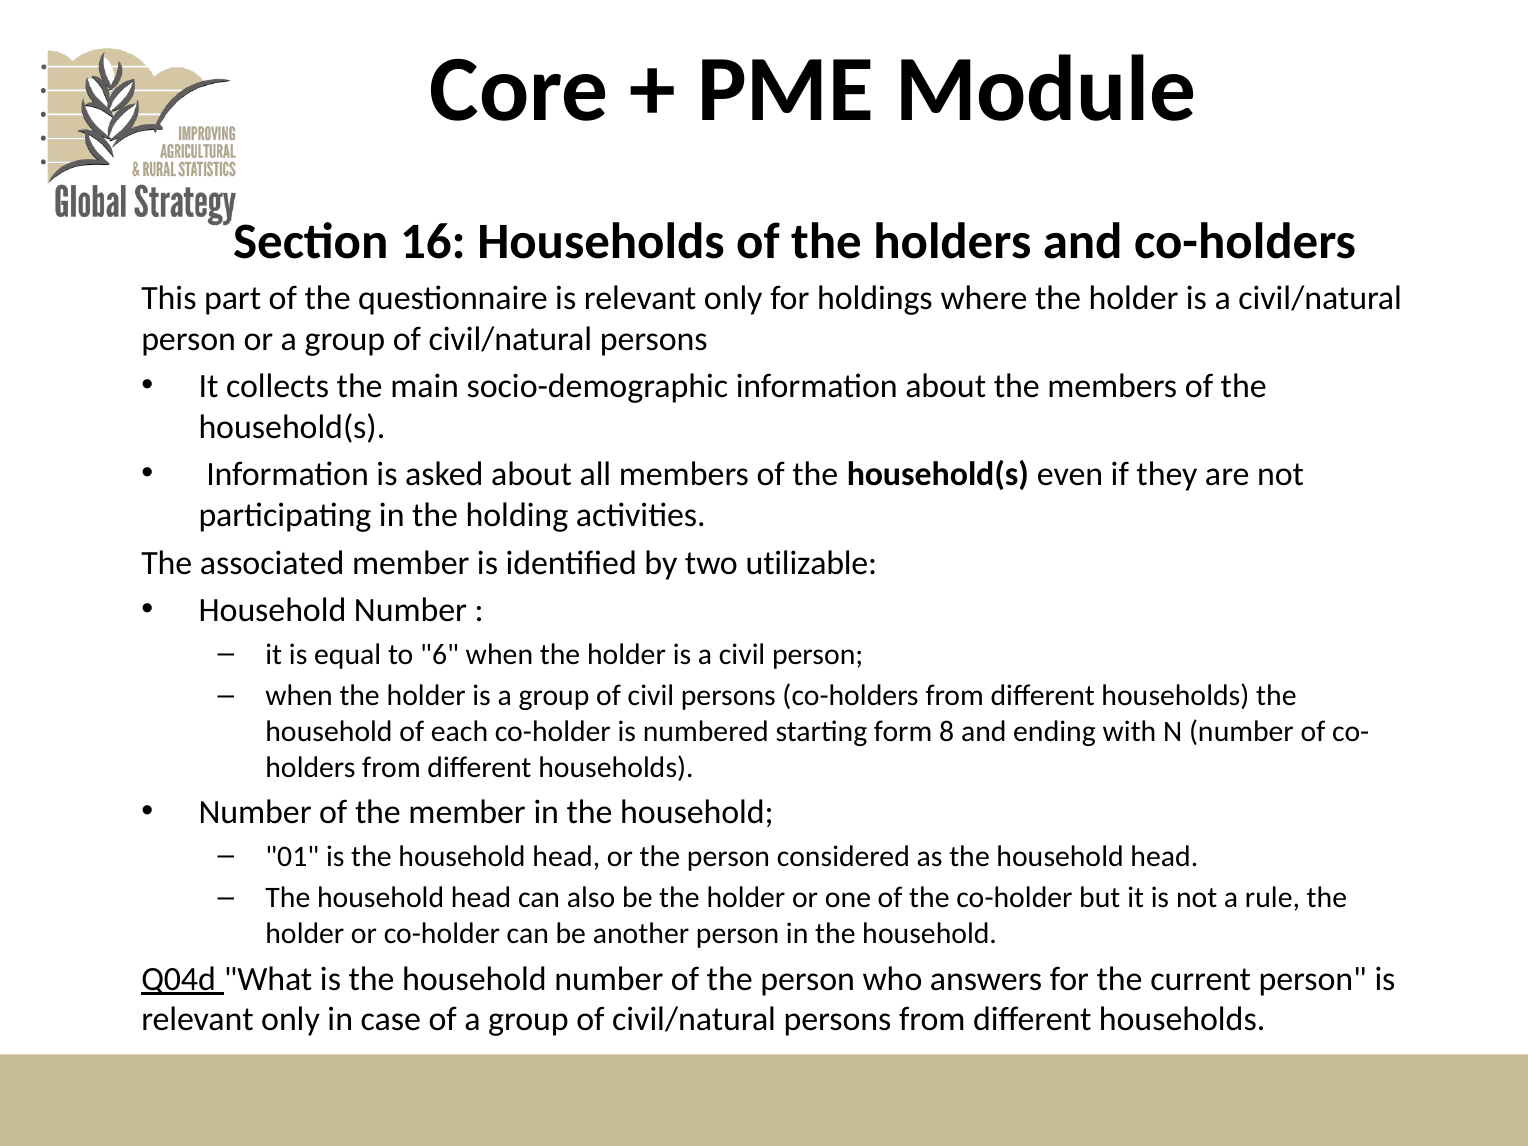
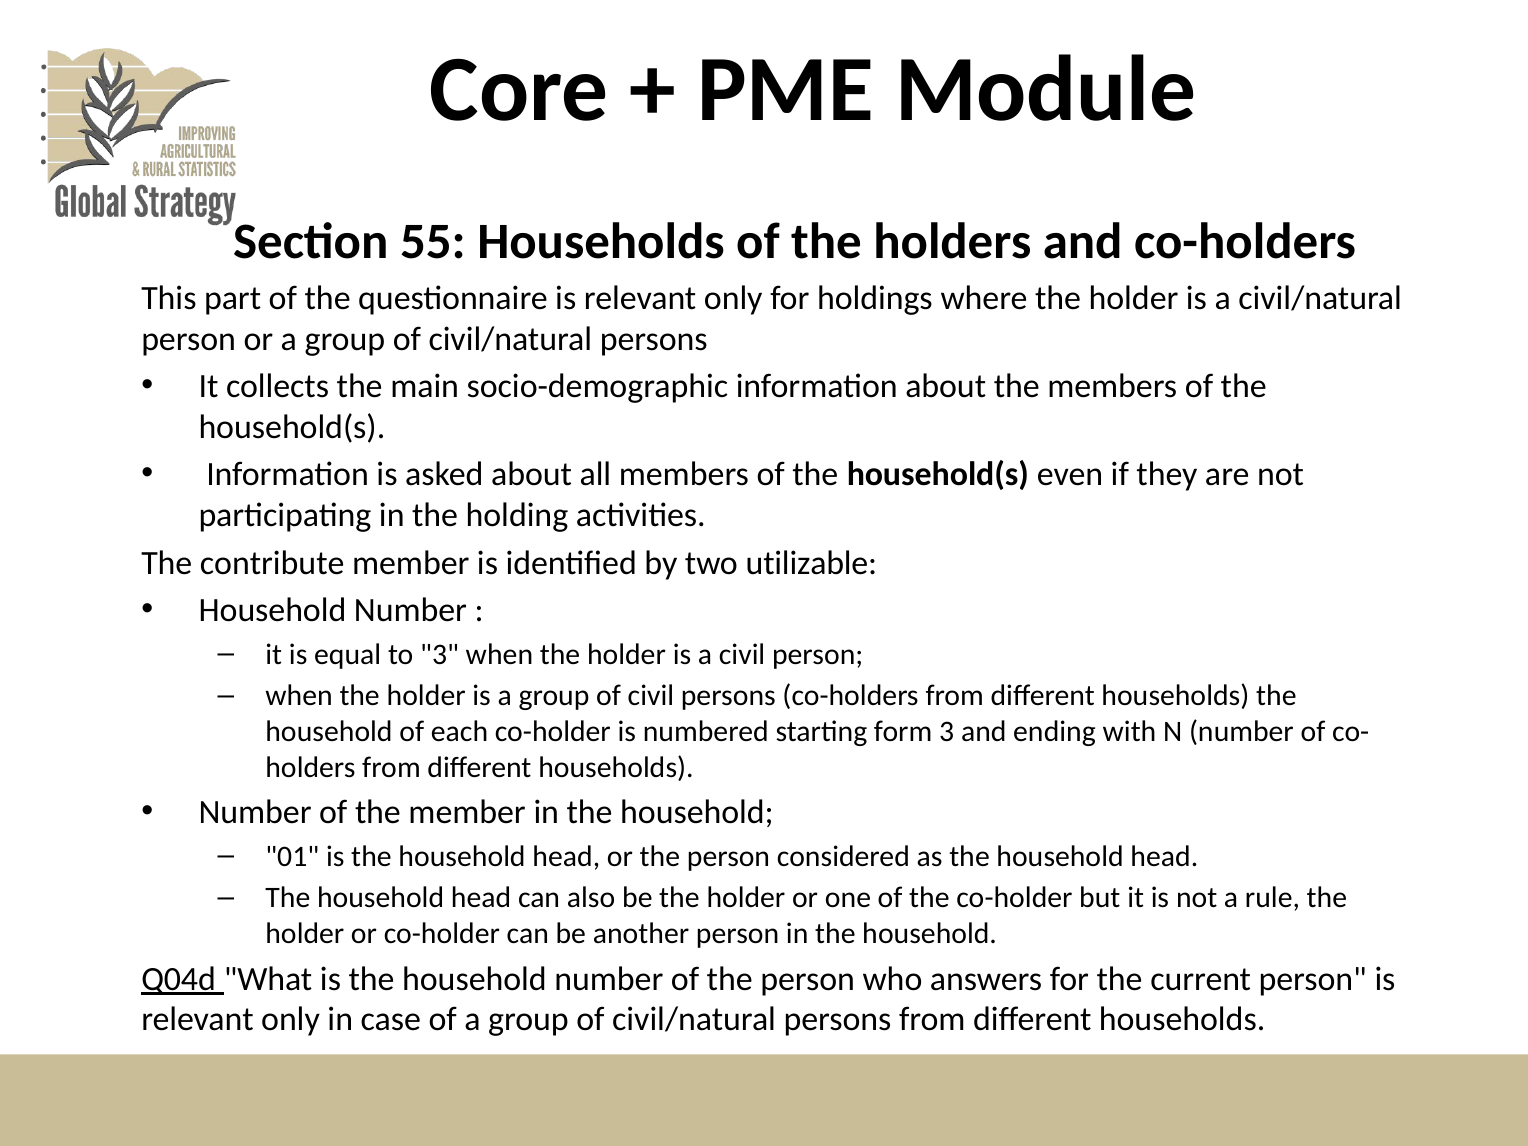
16: 16 -> 55
associated: associated -> contribute
to 6: 6 -> 3
form 8: 8 -> 3
